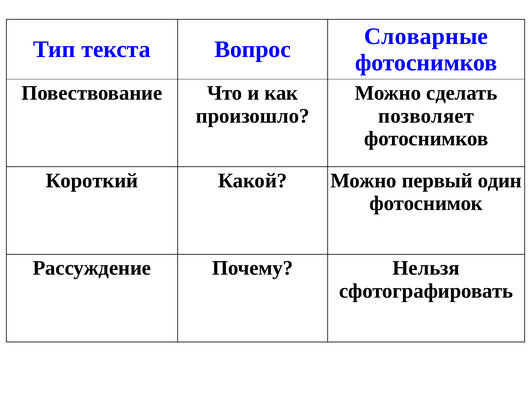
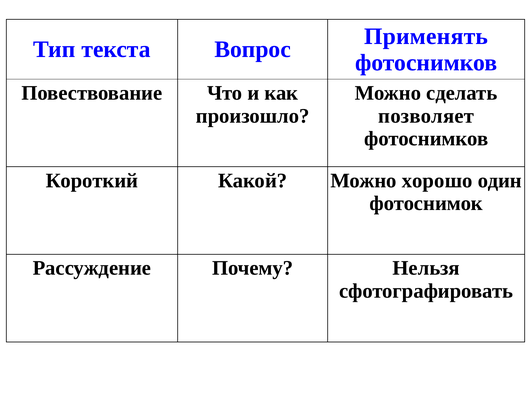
Словарные: Словарные -> Применять
первый: первый -> хорошо
